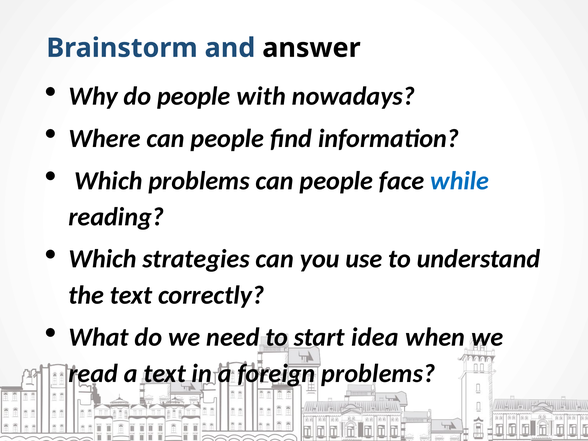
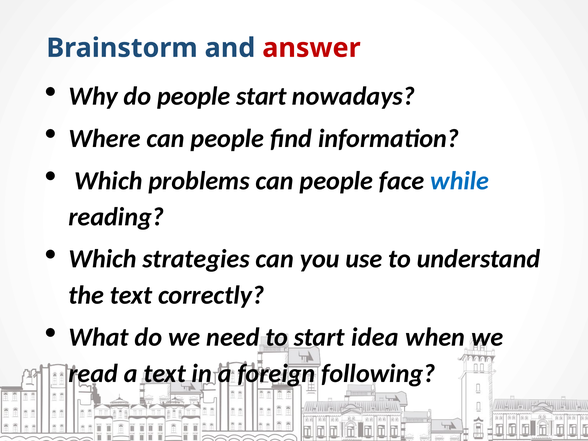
answer colour: black -> red
people with: with -> start
foreign problems: problems -> following
